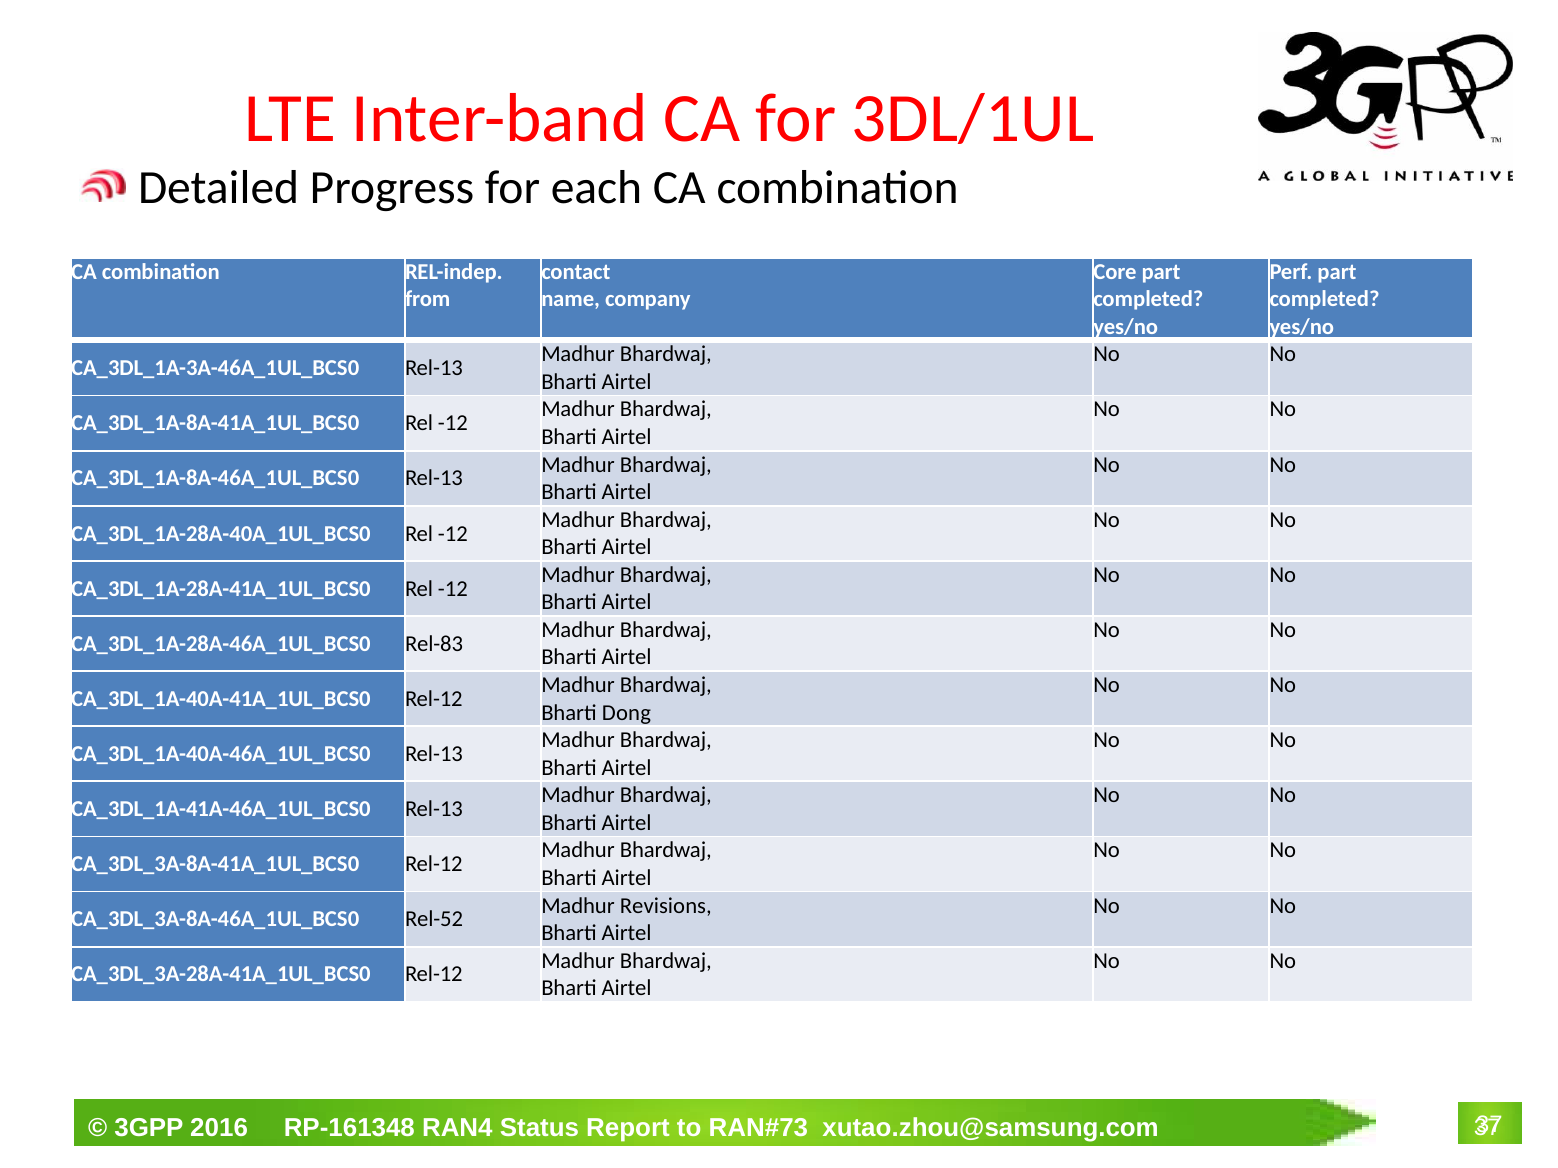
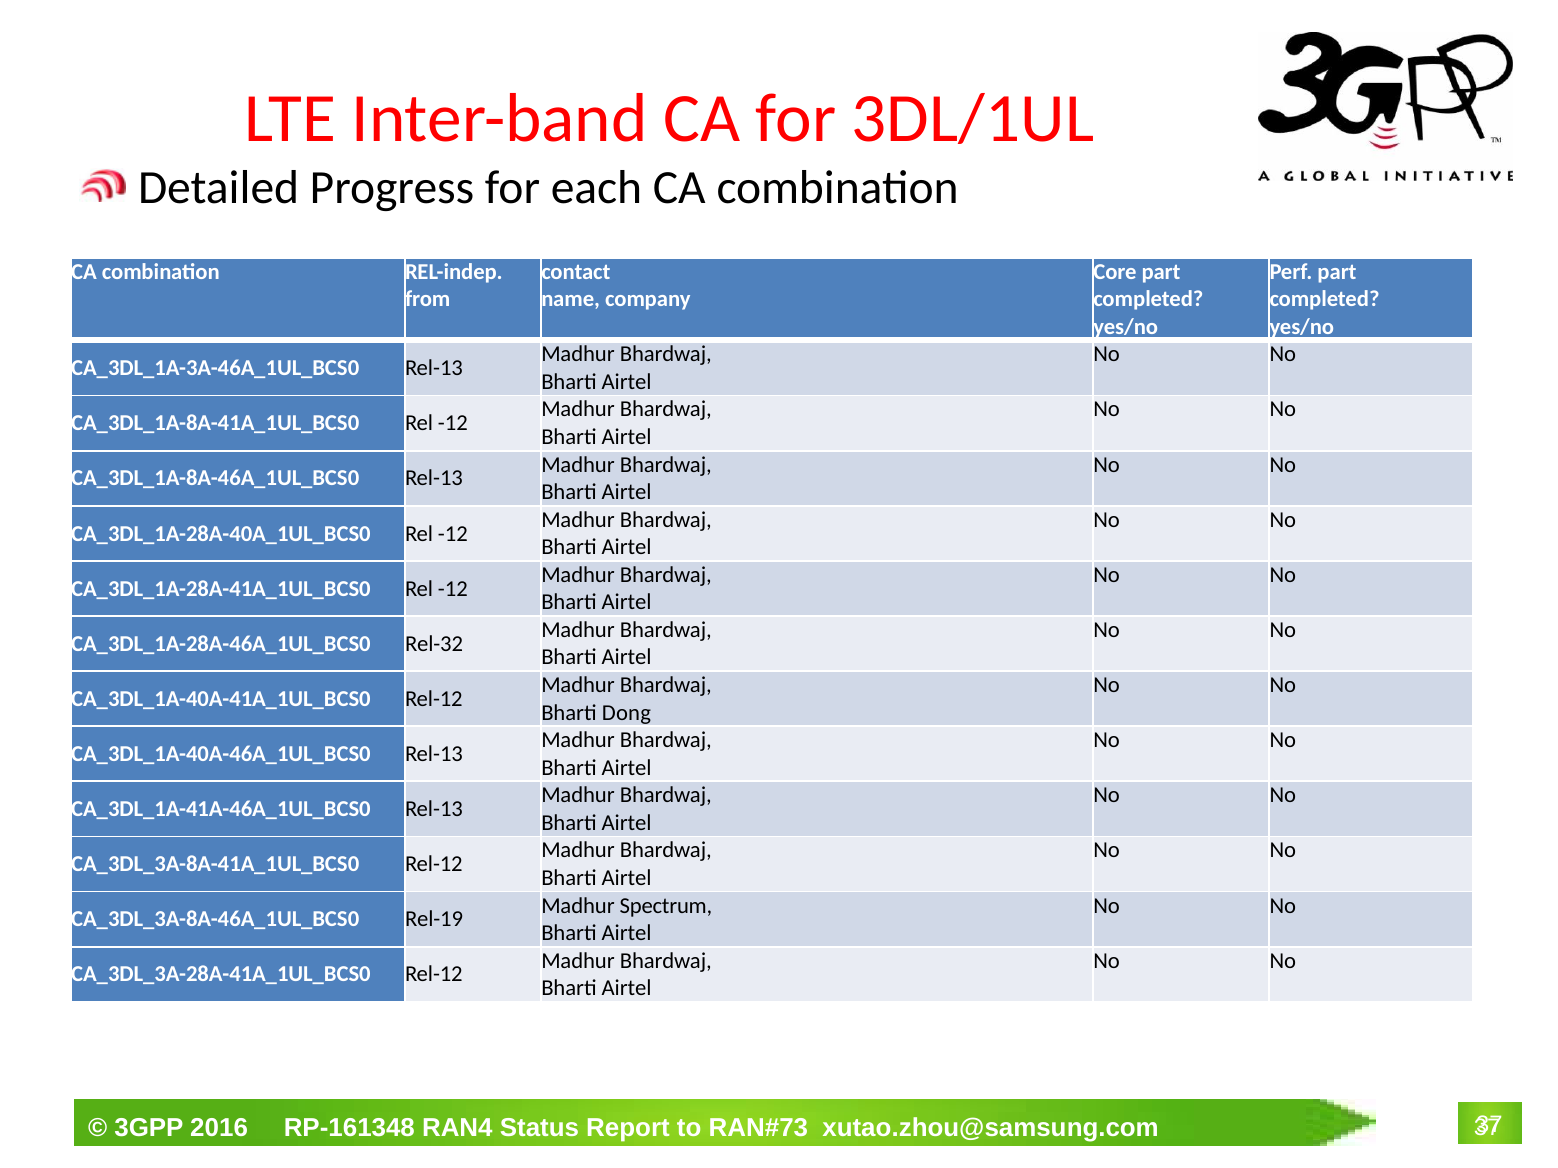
Rel-83: Rel-83 -> Rel-32
Revisions: Revisions -> Spectrum
Rel-52: Rel-52 -> Rel-19
